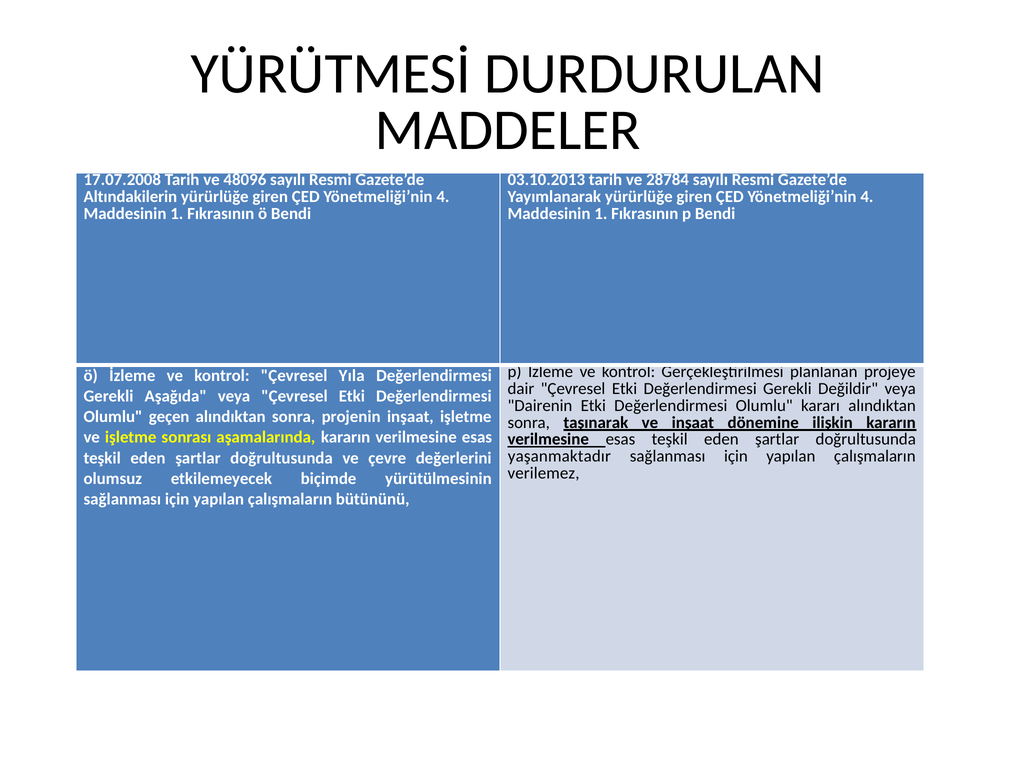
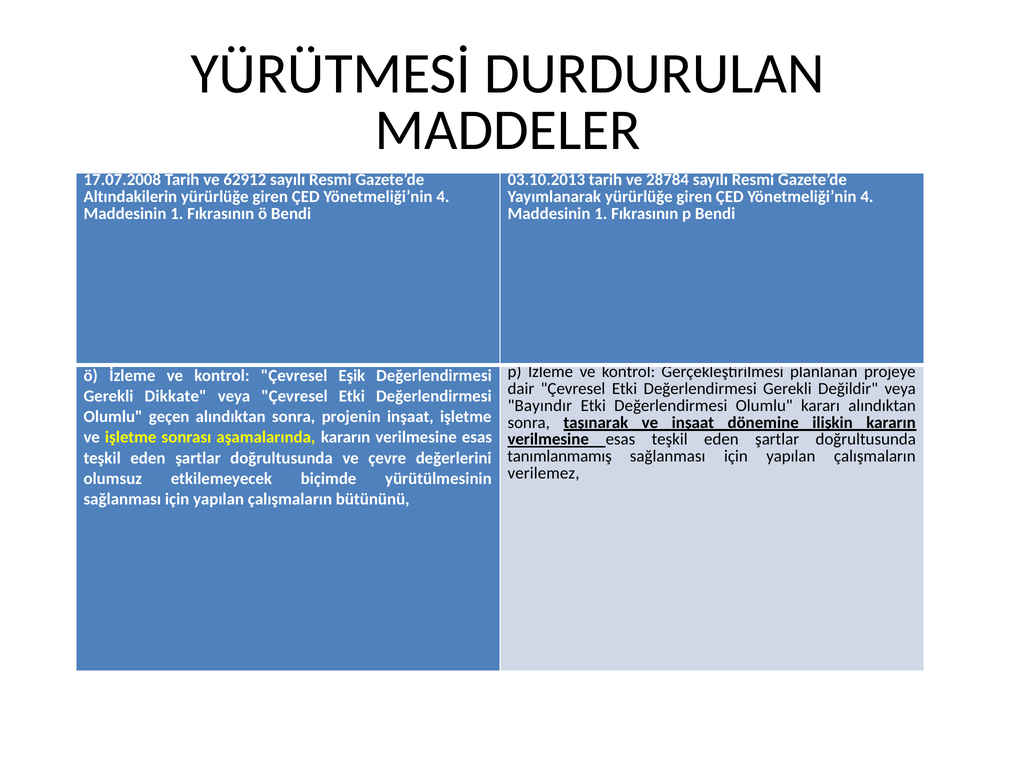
48096: 48096 -> 62912
Yıla: Yıla -> Eşik
Aşağıda: Aşağıda -> Dikkate
Dairenin: Dairenin -> Bayındır
yaşanmaktadır: yaşanmaktadır -> tanımlanmamış
